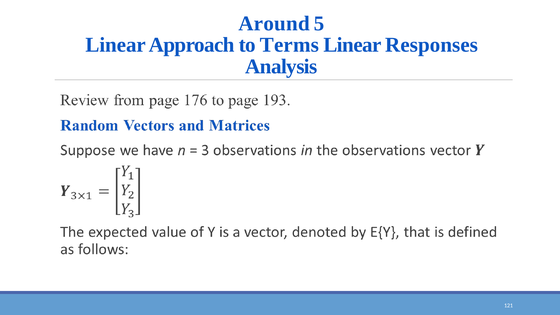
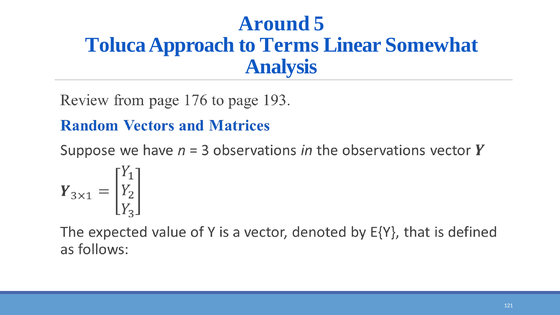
Linear at (116, 45): Linear -> Toluca
Responses: Responses -> Somewhat
